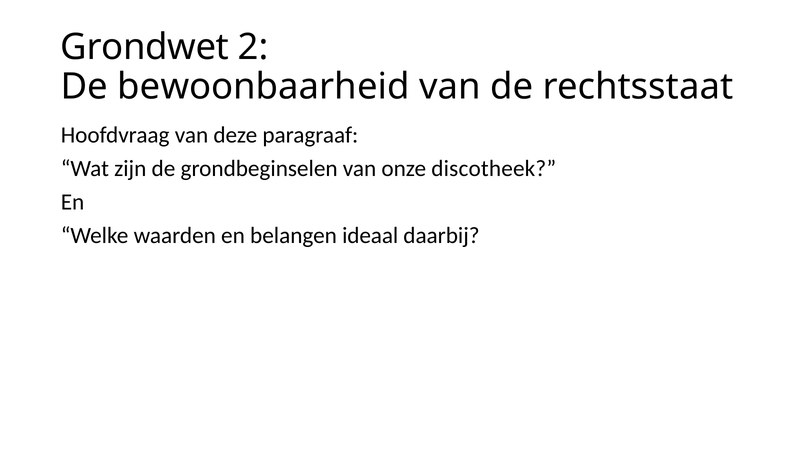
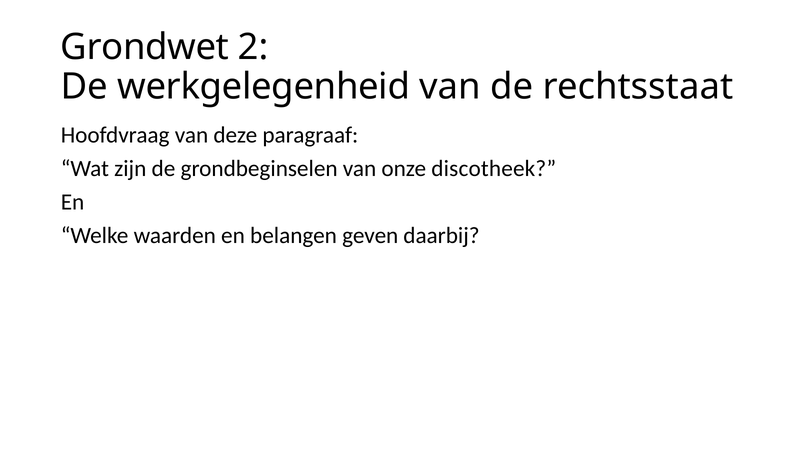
bewoonbaarheid: bewoonbaarheid -> werkgelegenheid
ideaal: ideaal -> geven
